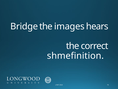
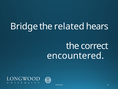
images: images -> related
shmefinition: shmefinition -> encountered
